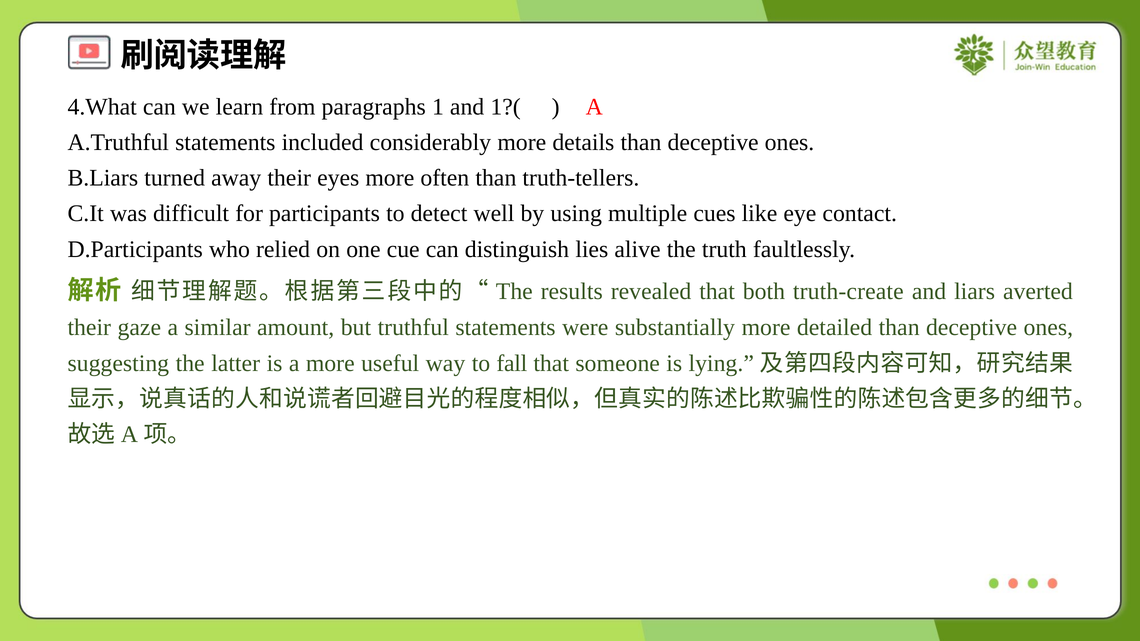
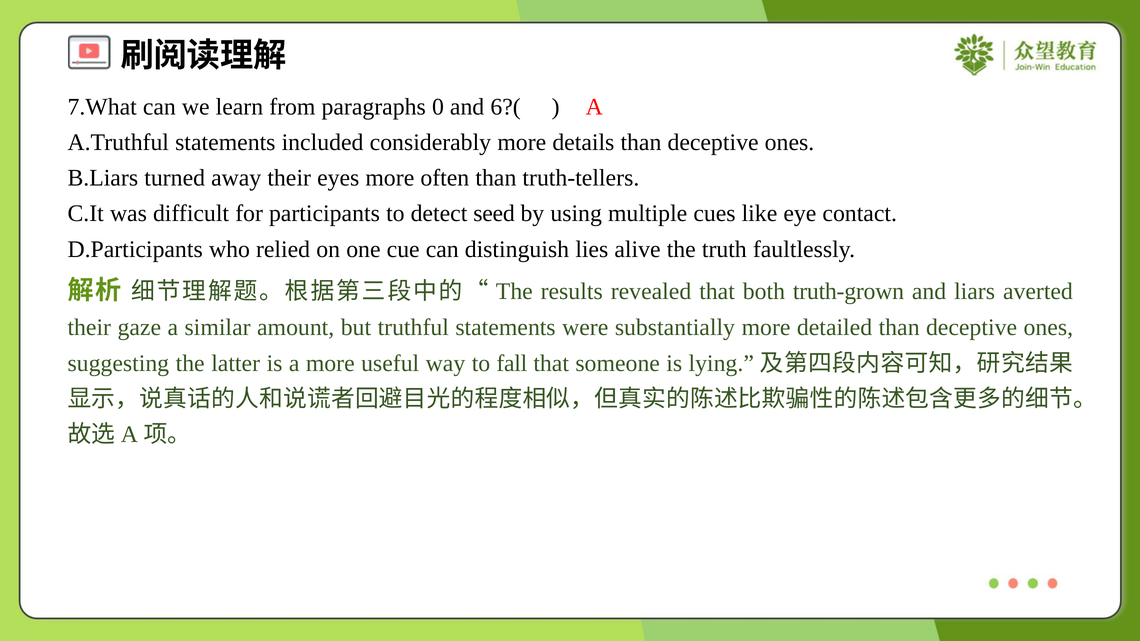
4.What: 4.What -> 7.What
1: 1 -> 0
1?(: 1?( -> 6?(
well: well -> seed
truth-create: truth-create -> truth-grown
